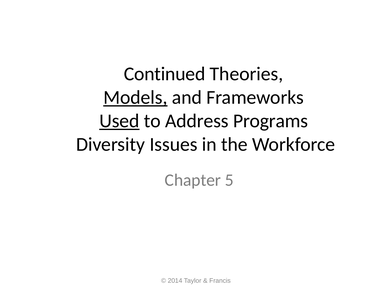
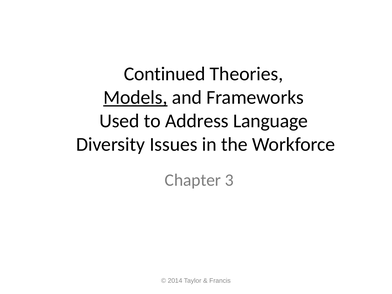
Used underline: present -> none
Programs: Programs -> Language
5: 5 -> 3
